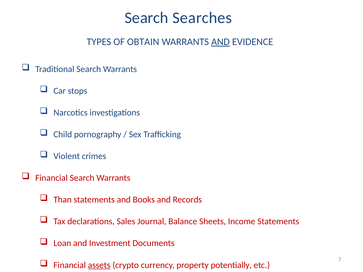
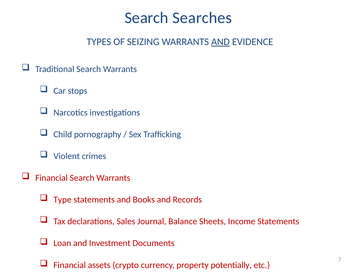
OBTAIN: OBTAIN -> SEIZING
Than: Than -> Type
assets underline: present -> none
